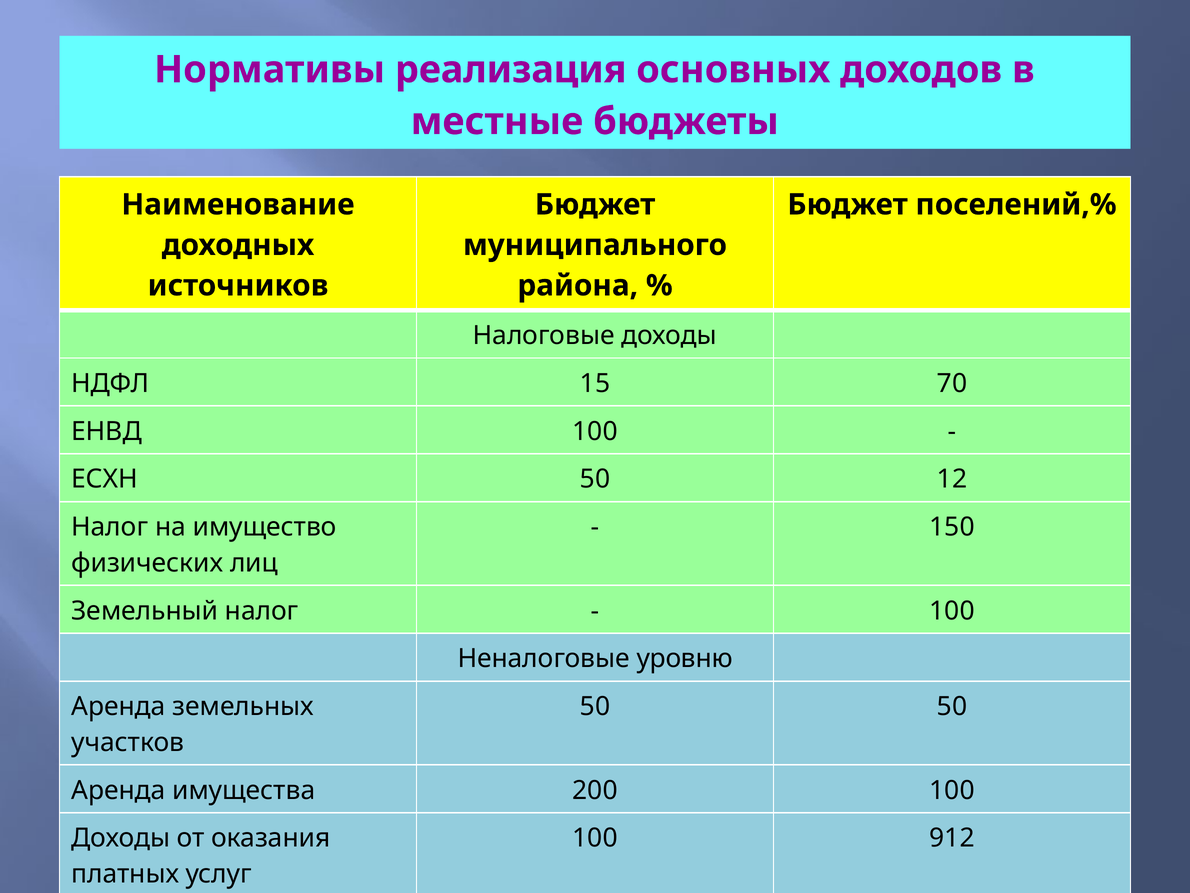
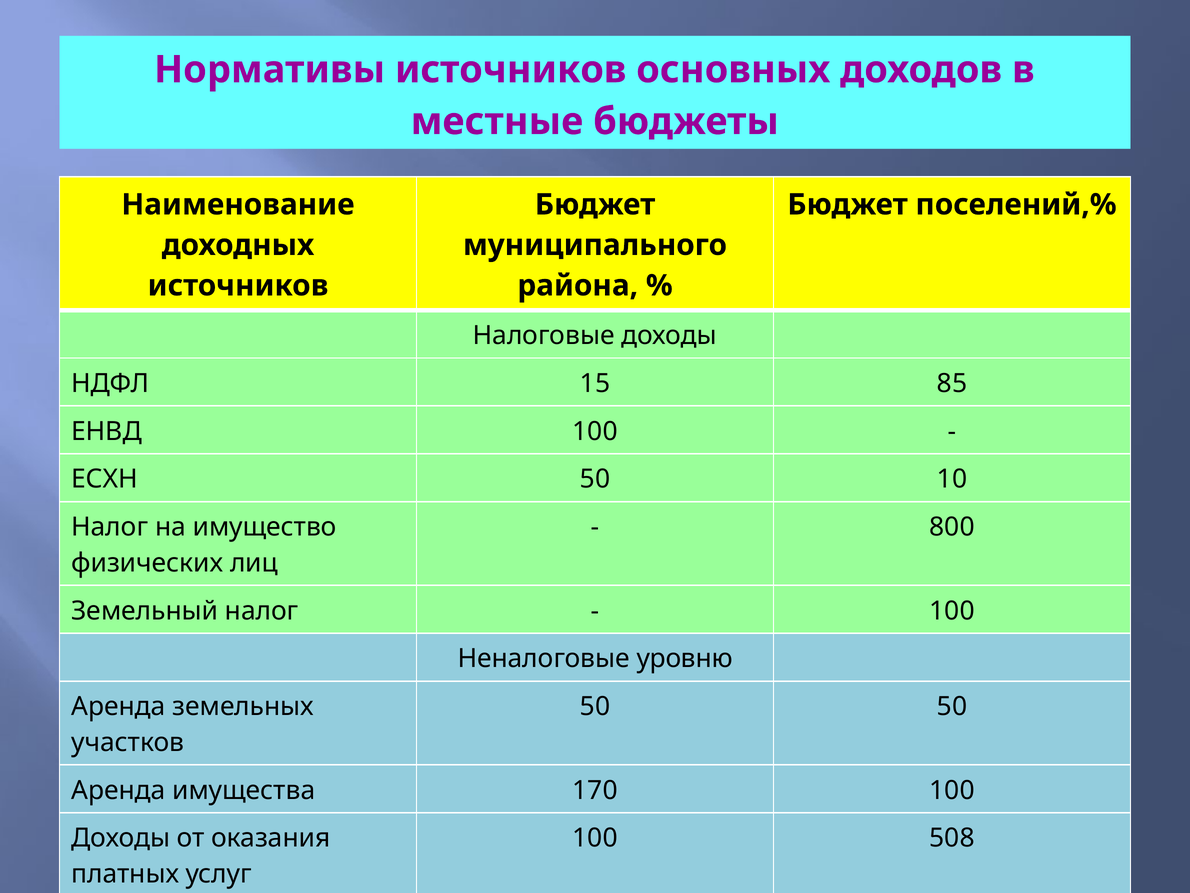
Нормативы реализация: реализация -> источников
70: 70 -> 85
12: 12 -> 10
150: 150 -> 800
200: 200 -> 170
912: 912 -> 508
